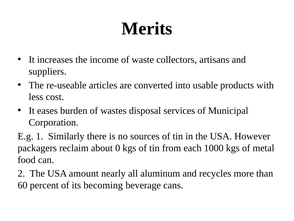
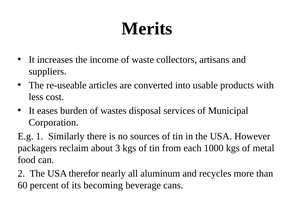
0: 0 -> 3
amount: amount -> therefor
